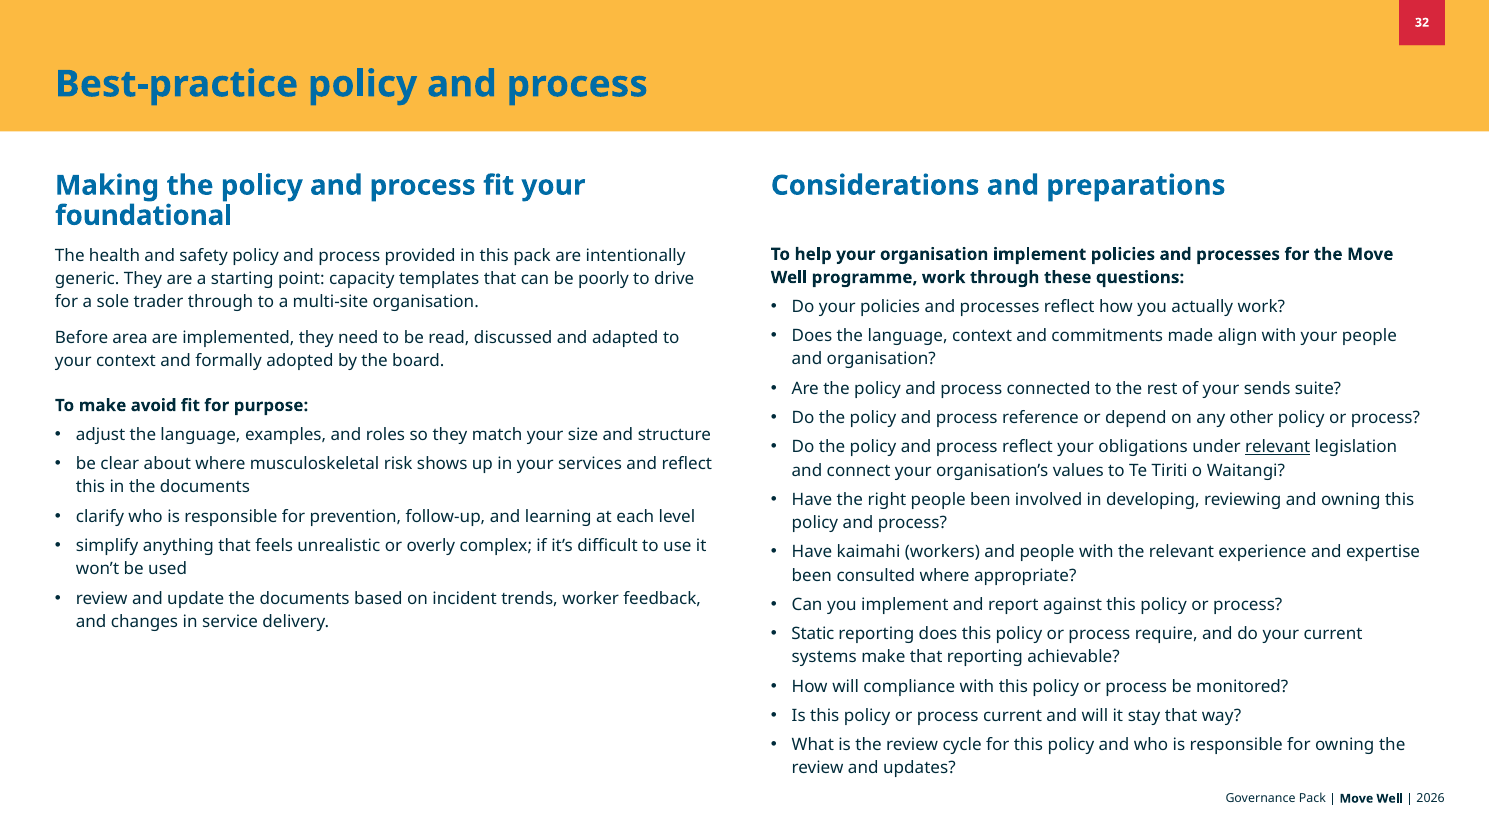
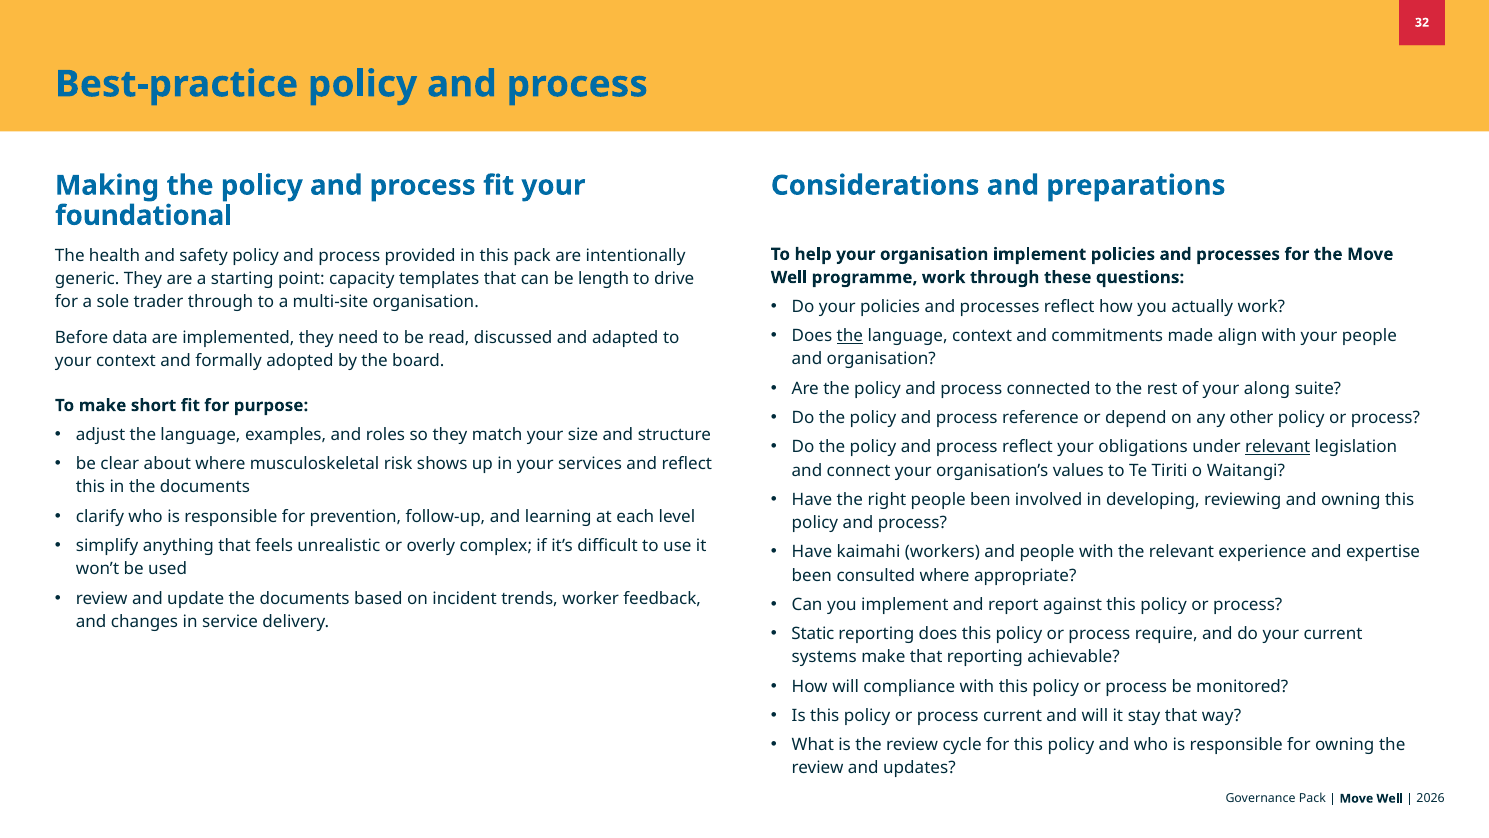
poorly: poorly -> length
the at (850, 336) underline: none -> present
area: area -> data
sends: sends -> along
avoid: avoid -> short
